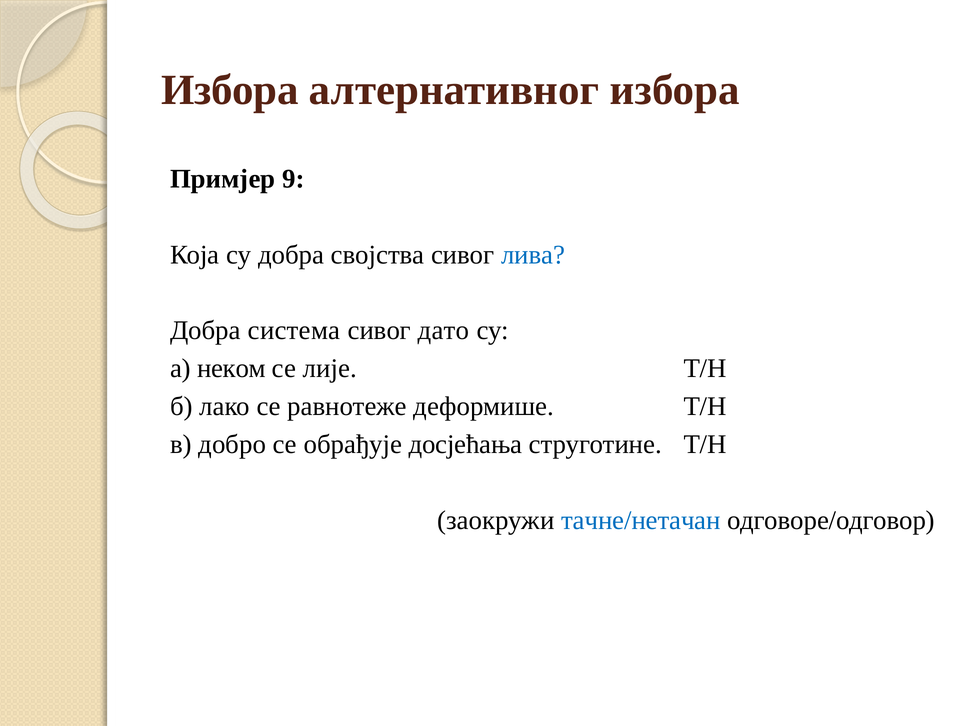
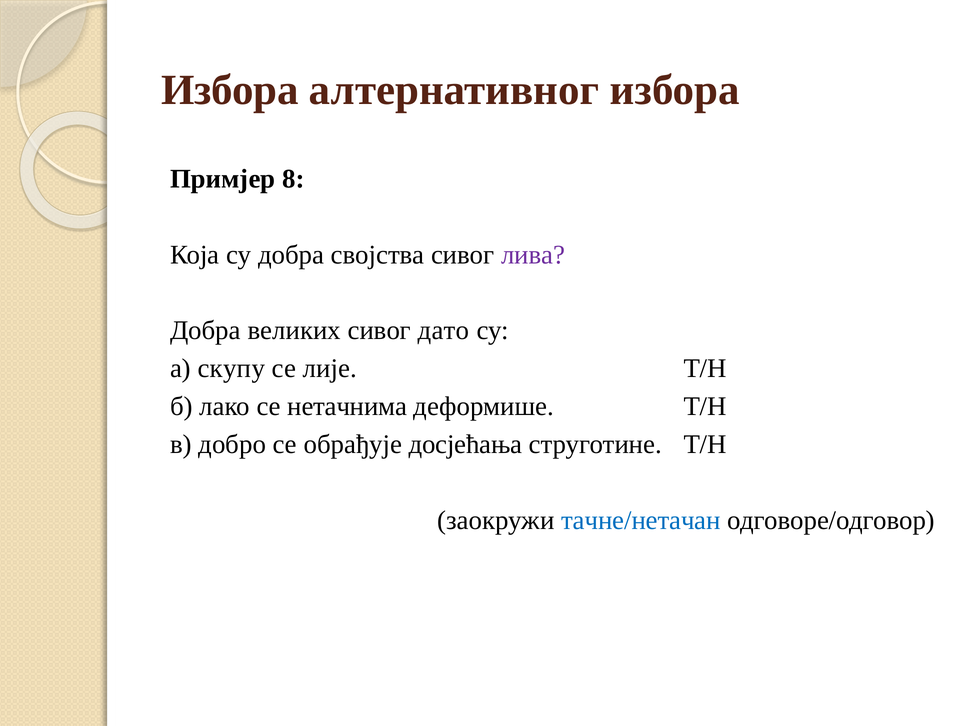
9: 9 -> 8
лива colour: blue -> purple
система: система -> великих
неком: неком -> скупу
равнотеже: равнотеже -> нетачнима
